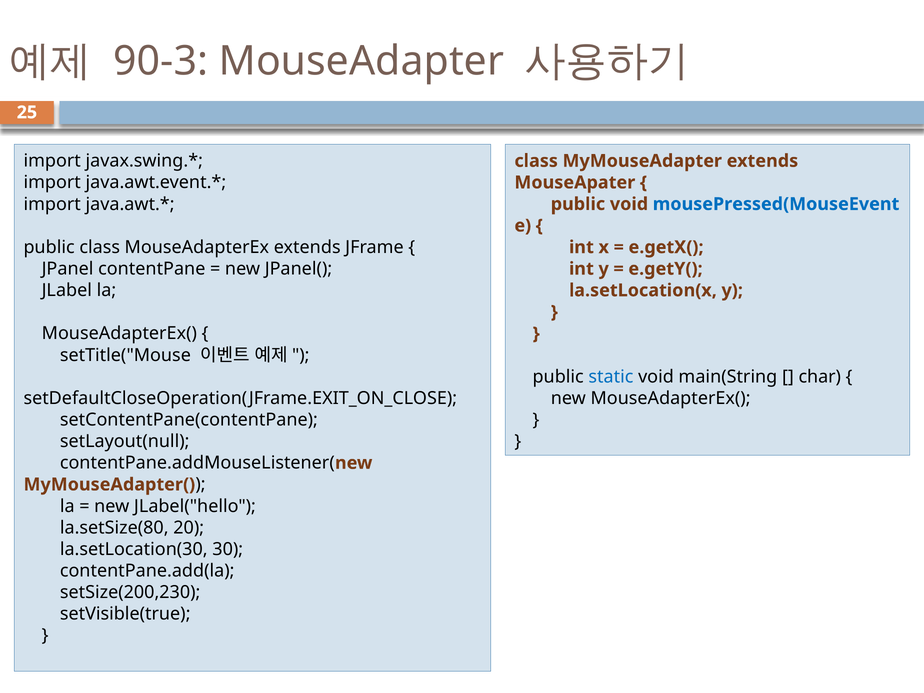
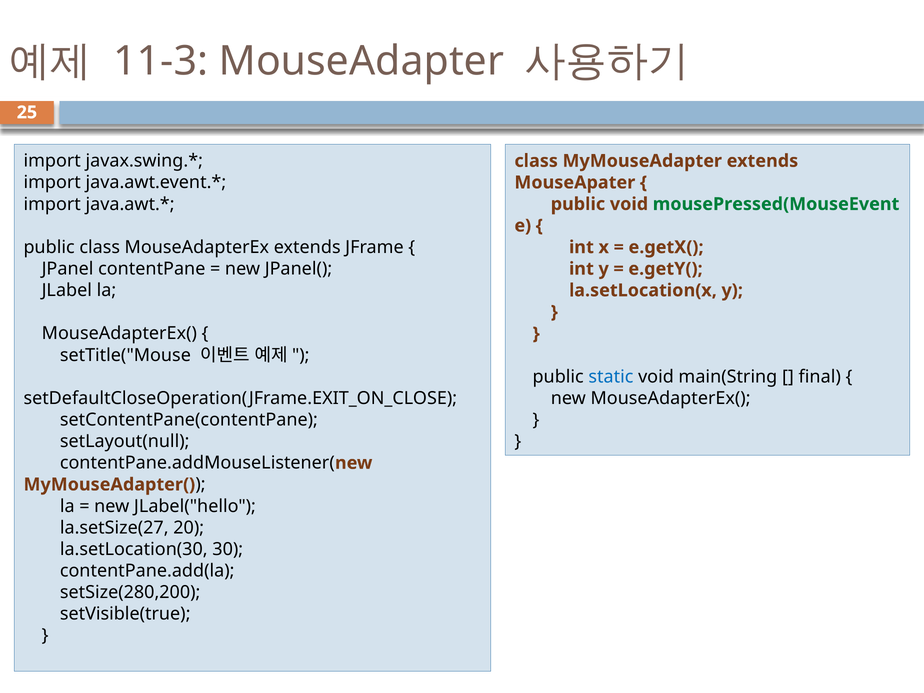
90-3: 90-3 -> 11-3
mousePressed(MouseEvent colour: blue -> green
char: char -> final
la.setSize(80: la.setSize(80 -> la.setSize(27
setSize(200,230: setSize(200,230 -> setSize(280,200
